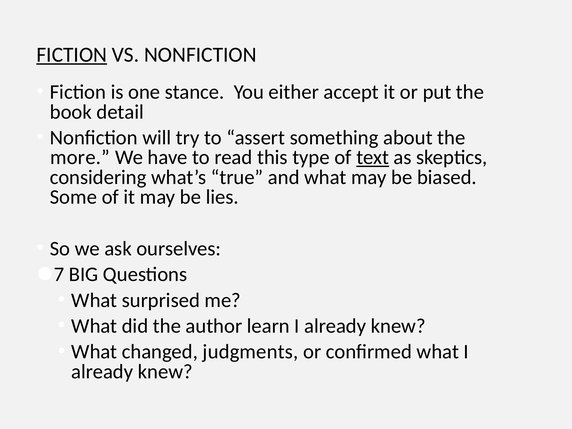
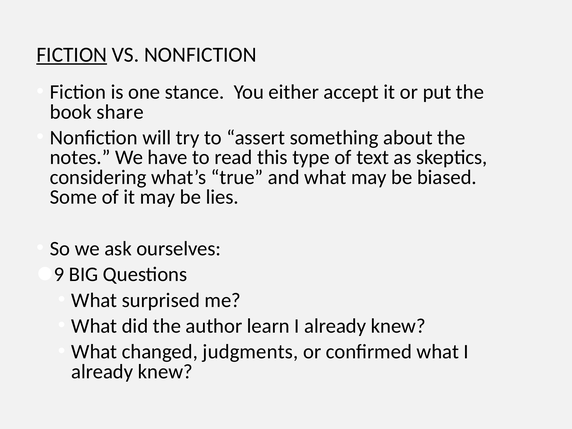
detail: detail -> share
more: more -> notes
text underline: present -> none
7: 7 -> 9
